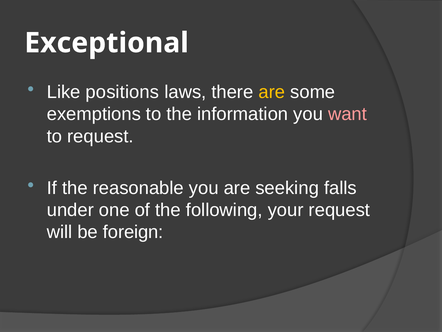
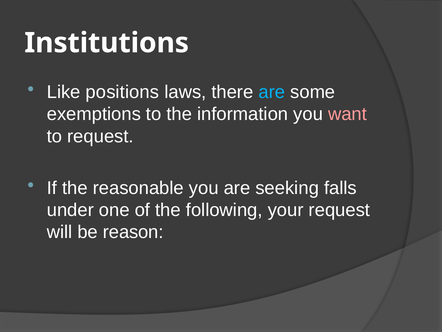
Exceptional: Exceptional -> Institutions
are at (272, 92) colour: yellow -> light blue
foreign: foreign -> reason
